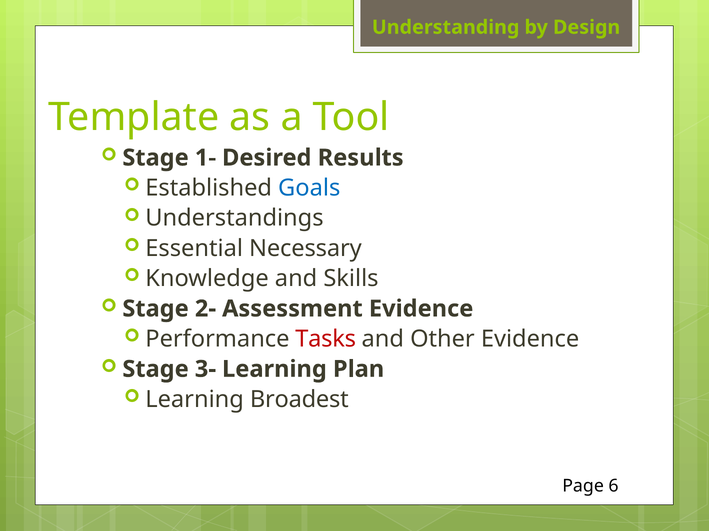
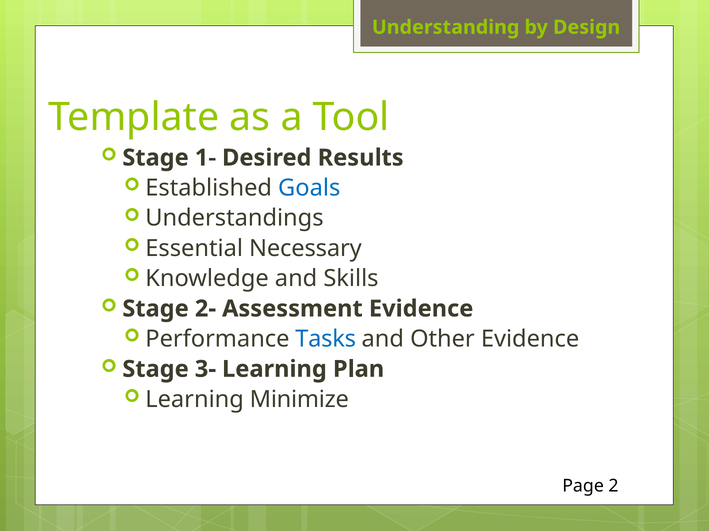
Tasks colour: red -> blue
Broadest: Broadest -> Minimize
6: 6 -> 2
